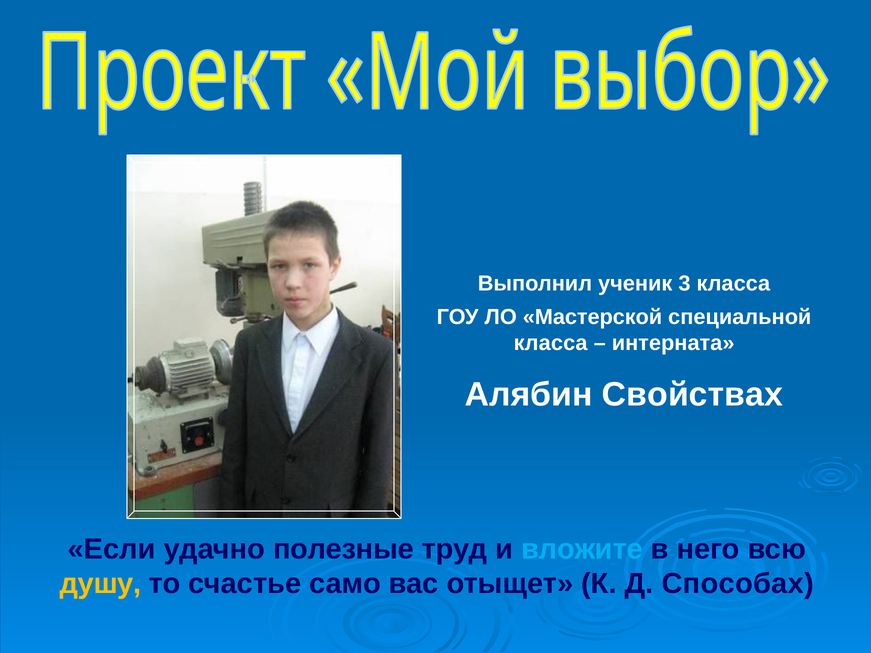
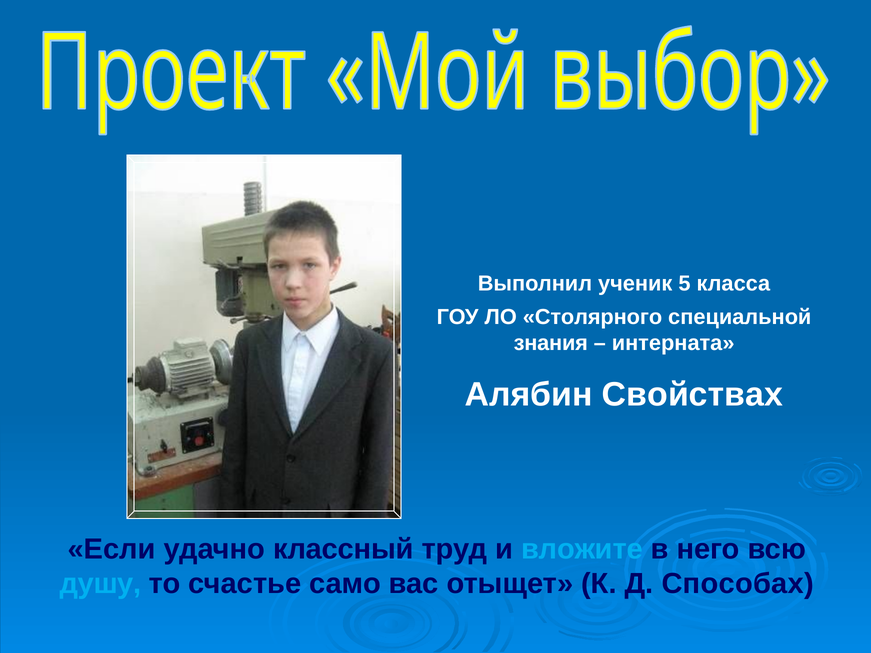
3: 3 -> 5
Мастерской: Мастерской -> Столярного
класса at (551, 343): класса -> знания
полезные: полезные -> классный
душу colour: yellow -> light blue
